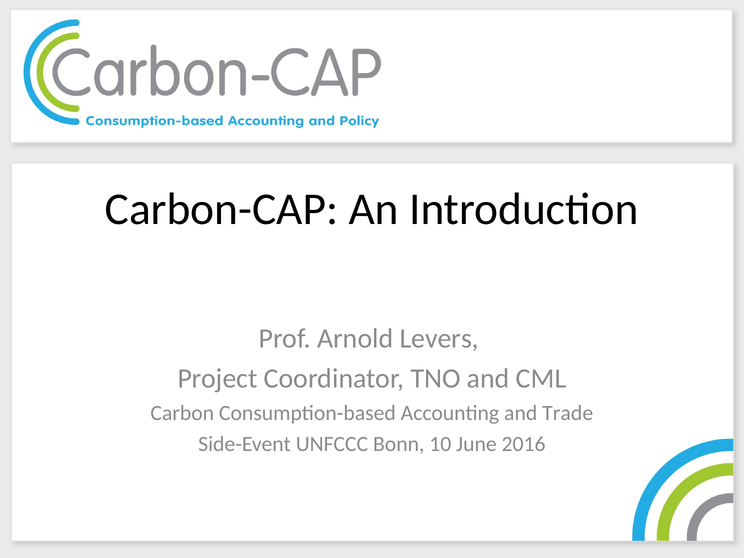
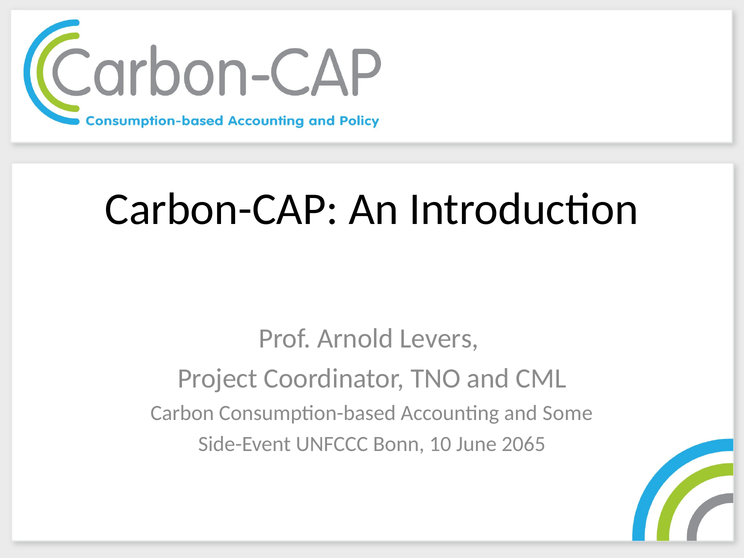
Trade: Trade -> Some
2016: 2016 -> 2065
